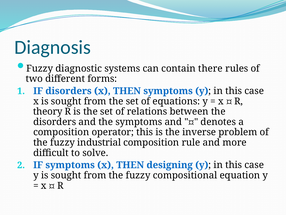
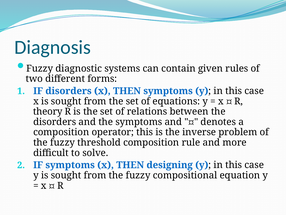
there: there -> given
industrial: industrial -> threshold
